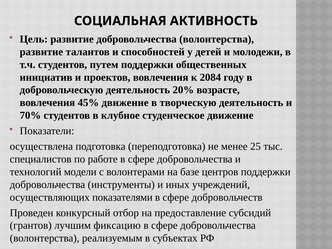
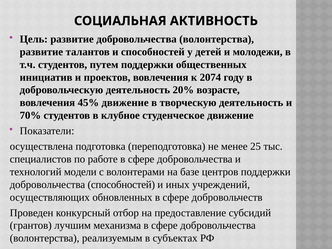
2084: 2084 -> 2074
добровольчества инструменты: инструменты -> способностей
показателями: показателями -> обновленных
фиксацию: фиксацию -> механизма
